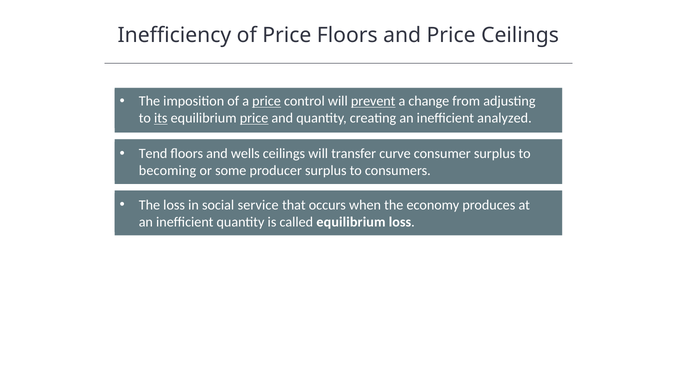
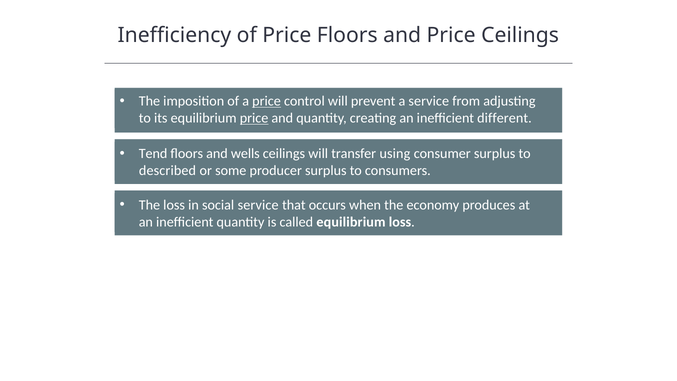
prevent underline: present -> none
a change: change -> service
its underline: present -> none
analyzed: analyzed -> different
curve: curve -> using
becoming: becoming -> described
